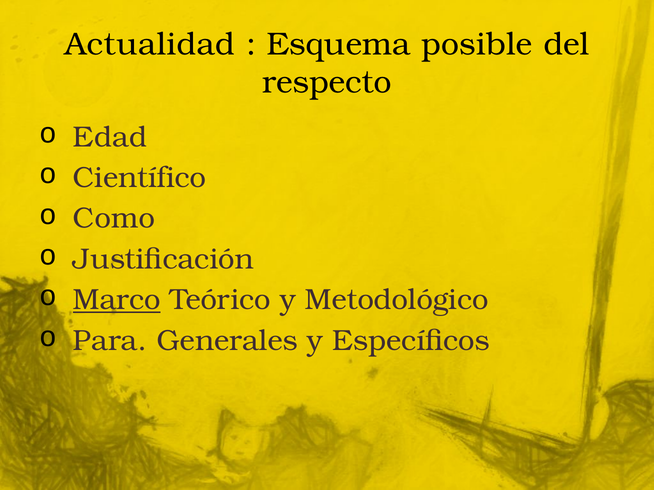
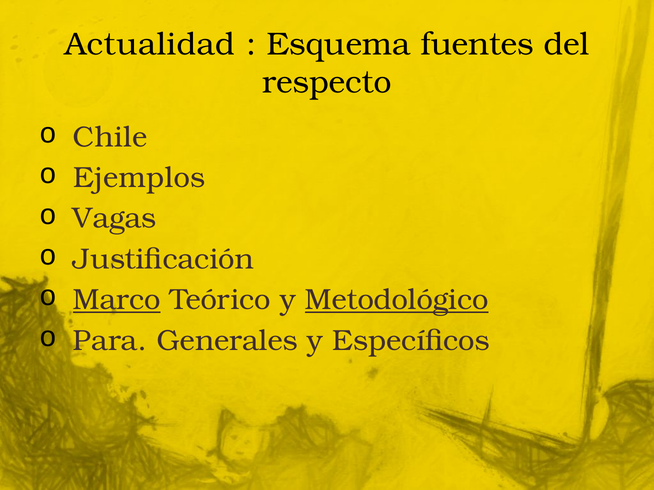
posible: posible -> fuentes
Edad: Edad -> Chile
Científico: Científico -> Ejemplos
Como: Como -> Vagas
Metodológico underline: none -> present
